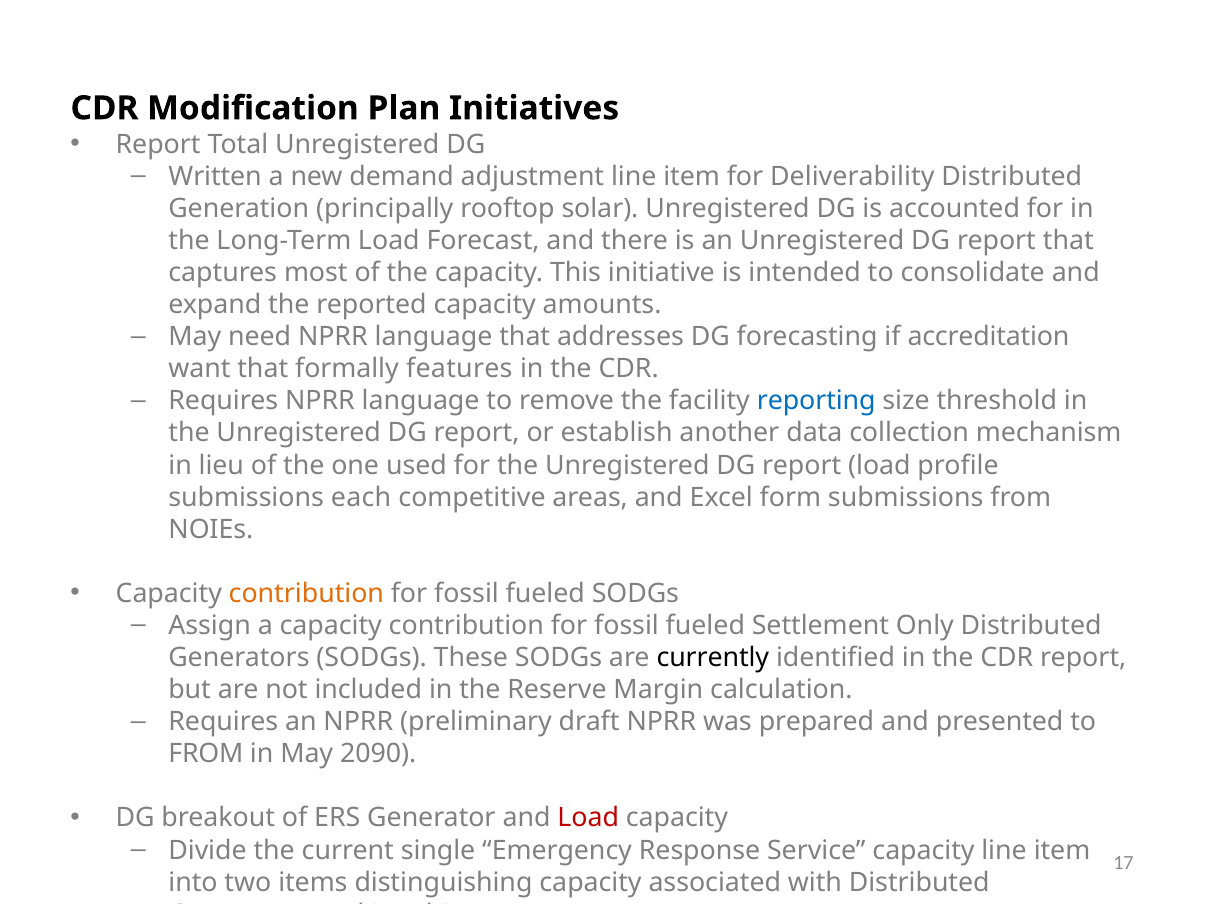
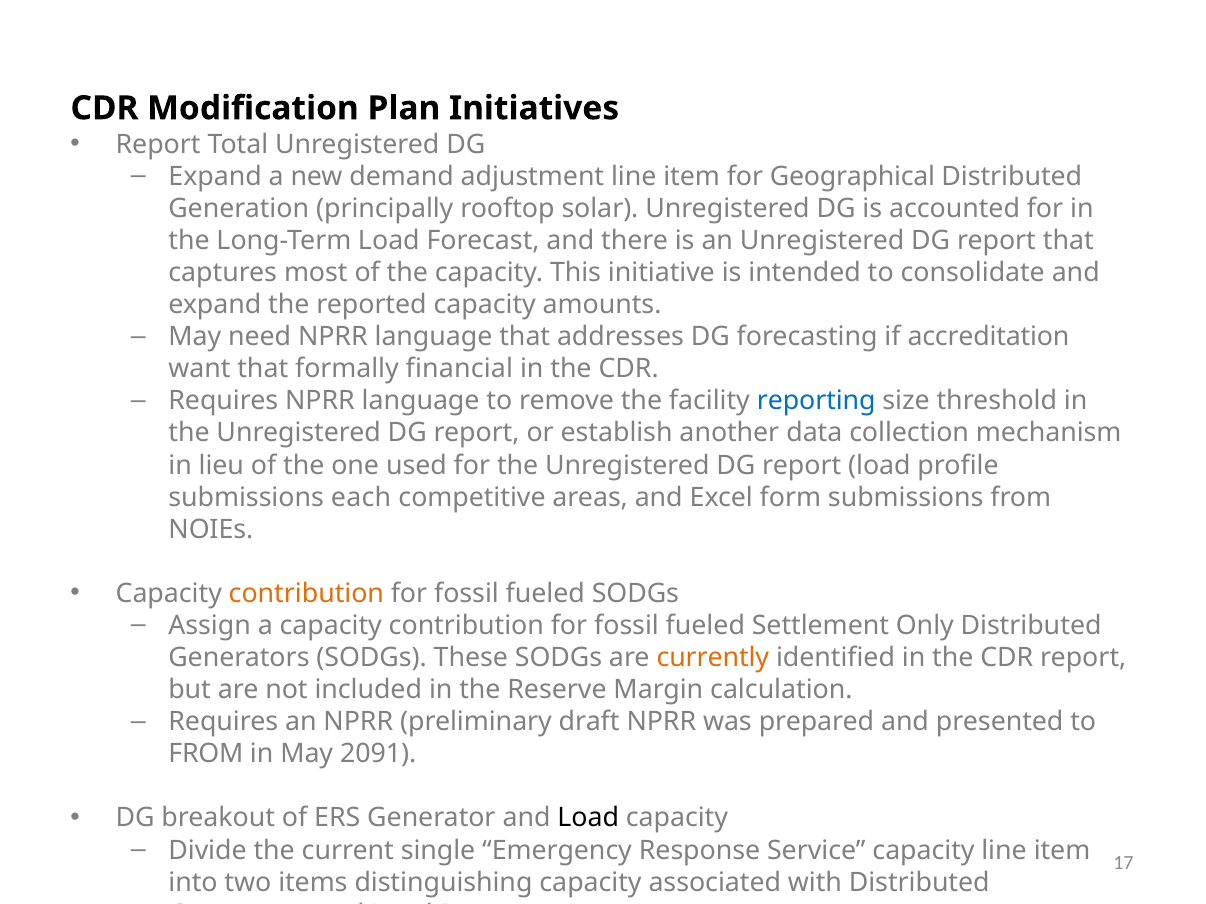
Written at (215, 177): Written -> Expand
Deliverability: Deliverability -> Geographical
features: features -> financial
currently colour: black -> orange
2090: 2090 -> 2091
Load at (588, 819) colour: red -> black
